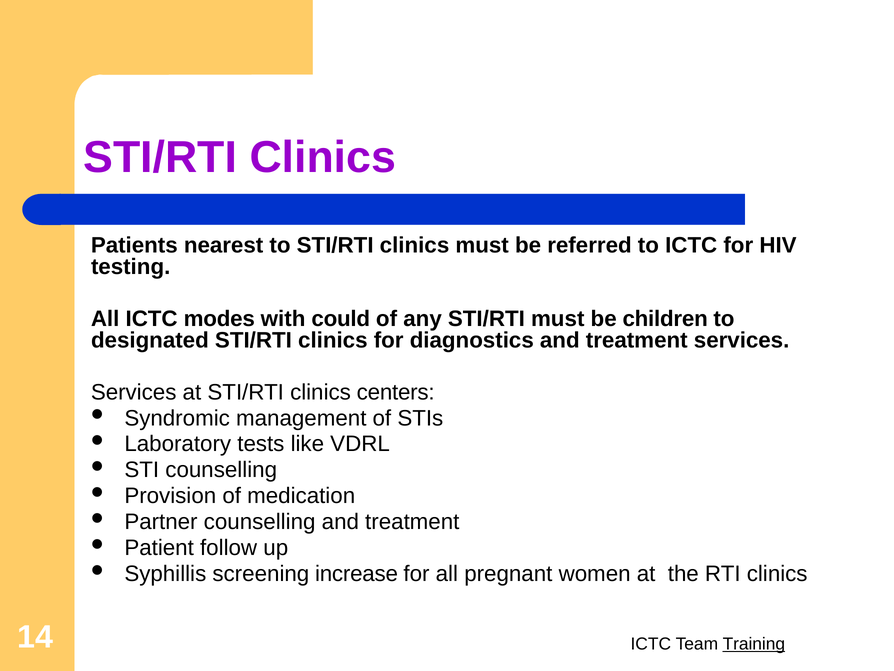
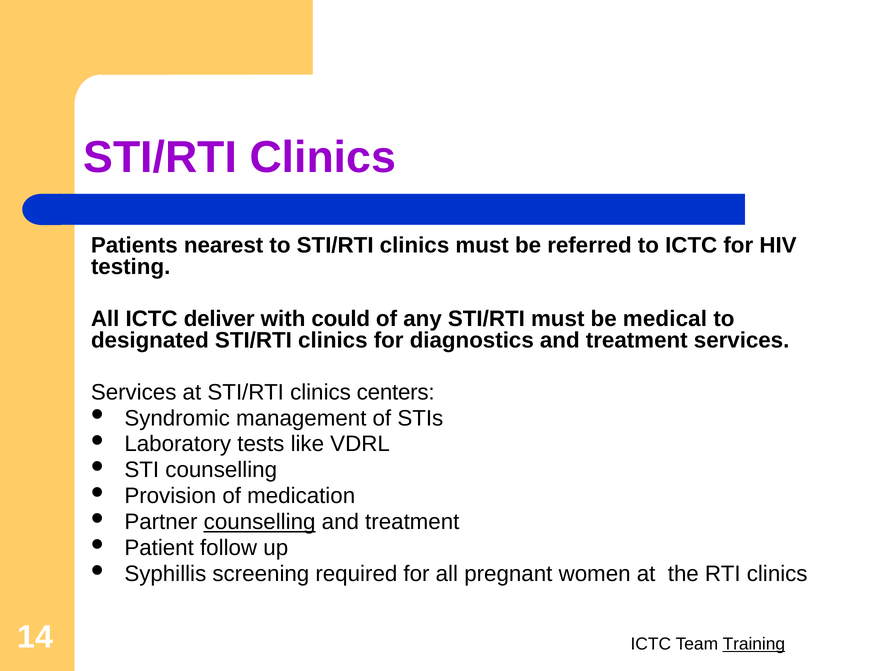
modes: modes -> deliver
children: children -> medical
counselling at (260, 522) underline: none -> present
increase: increase -> required
